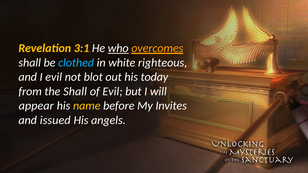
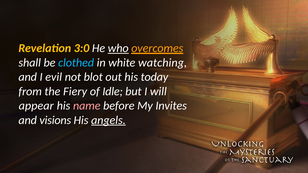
3:1: 3:1 -> 3:0
righteous: righteous -> watching
the Shall: Shall -> Fiery
of Evil: Evil -> Idle
name colour: yellow -> pink
issued: issued -> visions
angels underline: none -> present
